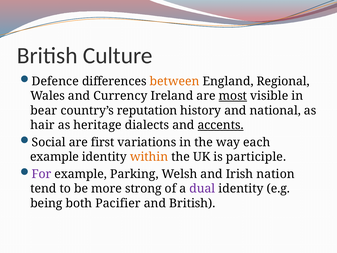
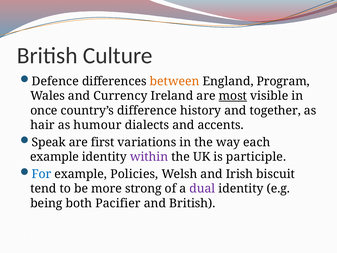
Regional: Regional -> Program
bear: bear -> once
reputation: reputation -> difference
national: national -> together
heritage: heritage -> humour
accents underline: present -> none
Social: Social -> Speak
within colour: orange -> purple
For colour: purple -> blue
Parking: Parking -> Policies
nation: nation -> biscuit
